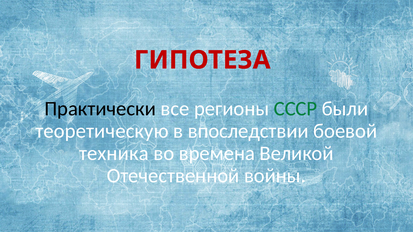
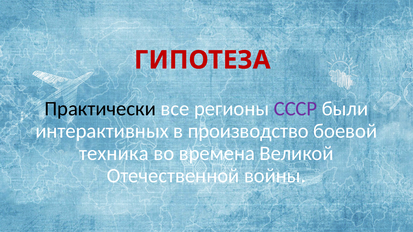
СССР colour: green -> purple
теоретическую: теоретическую -> интерактивных
впоследствии: впоследствии -> производство
